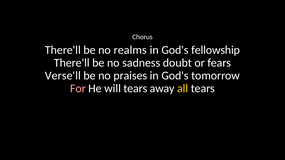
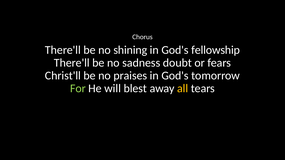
realms: realms -> shining
Verse'll: Verse'll -> Christ'll
For colour: pink -> light green
will tears: tears -> blest
